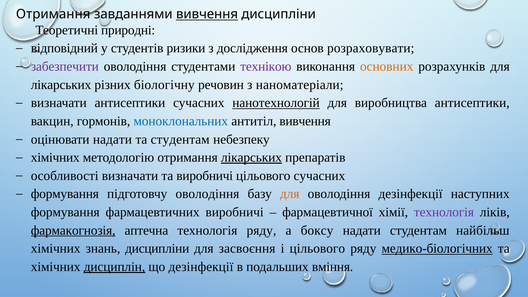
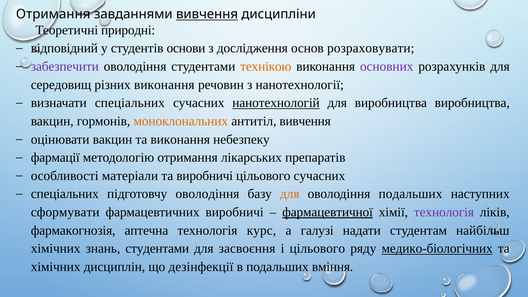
ризики: ризики -> основи
технікою colour: purple -> orange
основних colour: orange -> purple
лікарських at (61, 85): лікарських -> середовищ
різних біологічну: біологічну -> виконання
наноматеріали: наноматеріали -> нанотехнології
визначати антисептики: антисептики -> спеціальних
виробництва антисептики: антисептики -> виробництва
моноклональних colour: blue -> orange
оцінювати надати: надати -> вакцин
та студентам: студентам -> виконання
хімічних at (55, 158): хімічних -> фармації
лікарських at (251, 158) underline: present -> none
особливості визначати: визначати -> матеріали
формування at (65, 194): формування -> спеціальних
оволодіння дезінфекції: дезінфекції -> подальших
формування at (65, 212): формування -> сформувати
фармацевтичної underline: none -> present
фармакогнозія underline: present -> none
технологія ряду: ряду -> курс
боксу: боксу -> галузі
знань дисципліни: дисципліни -> студентами
дисциплін underline: present -> none
